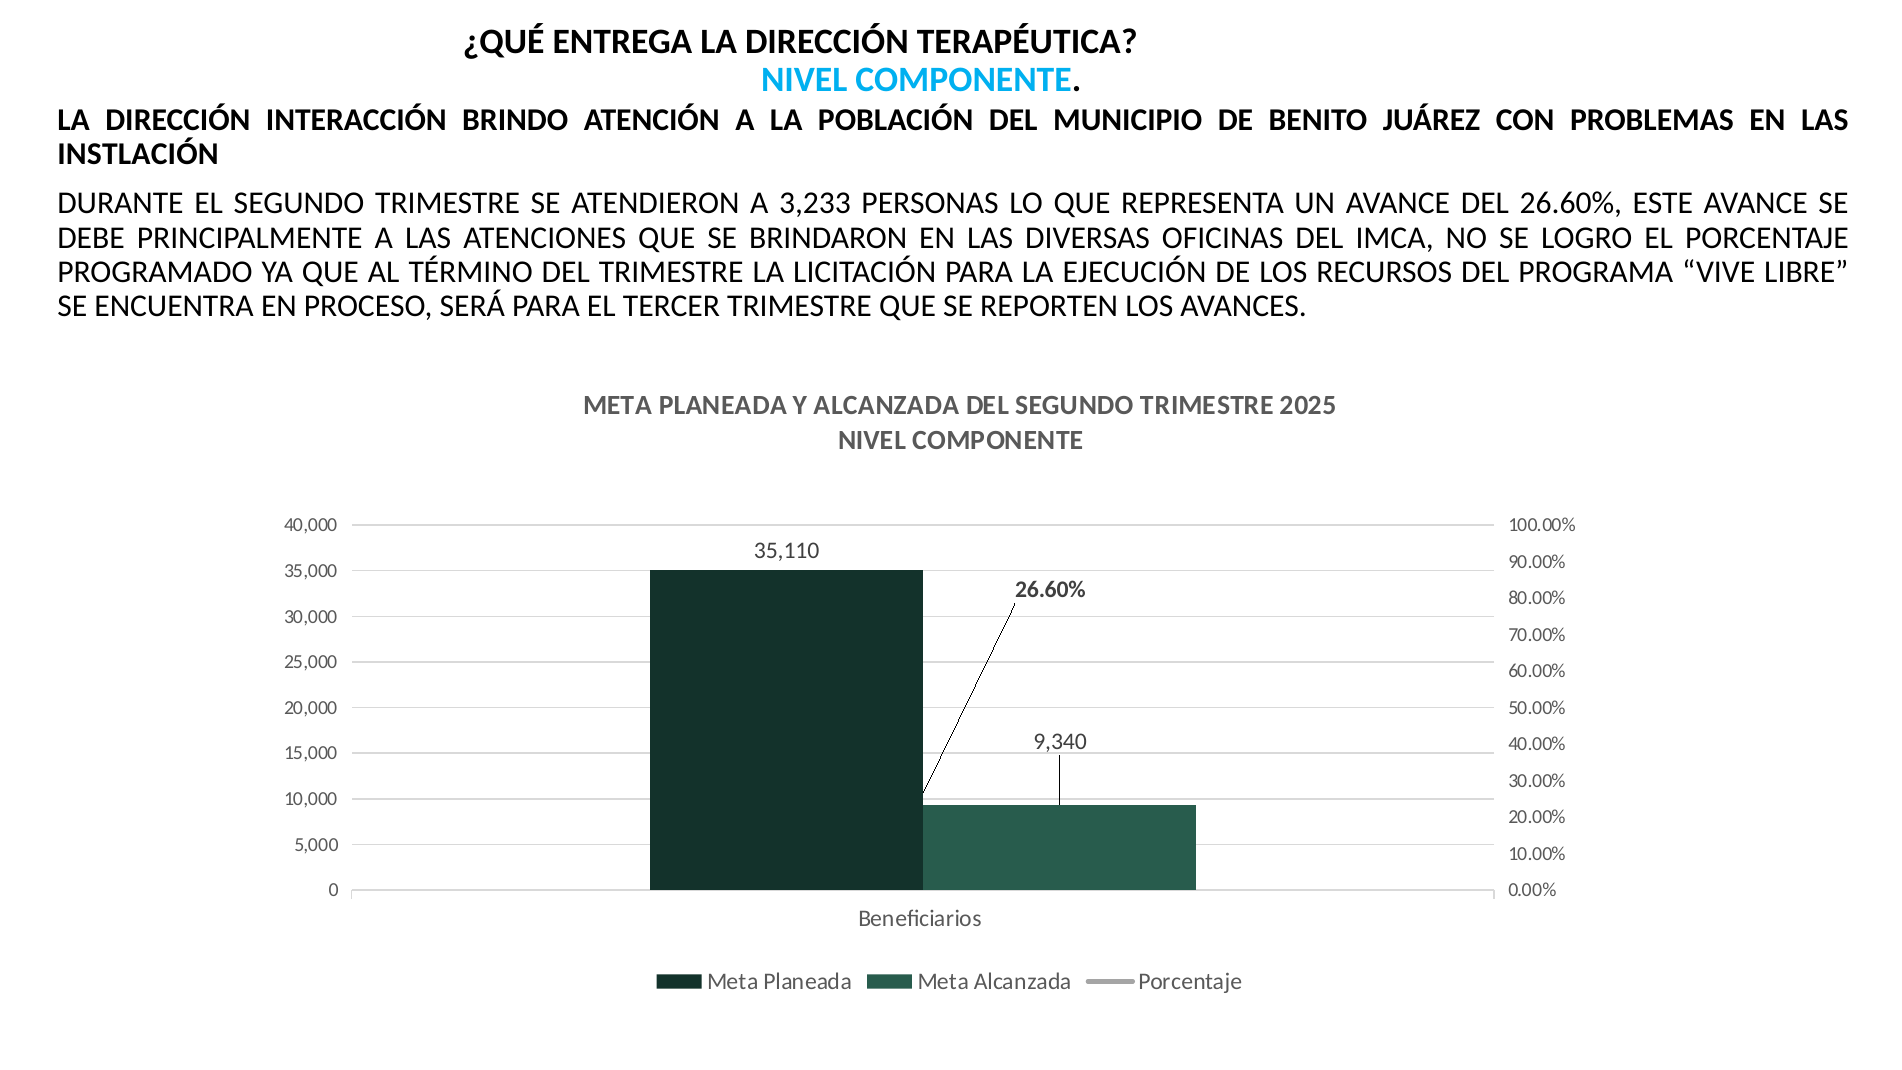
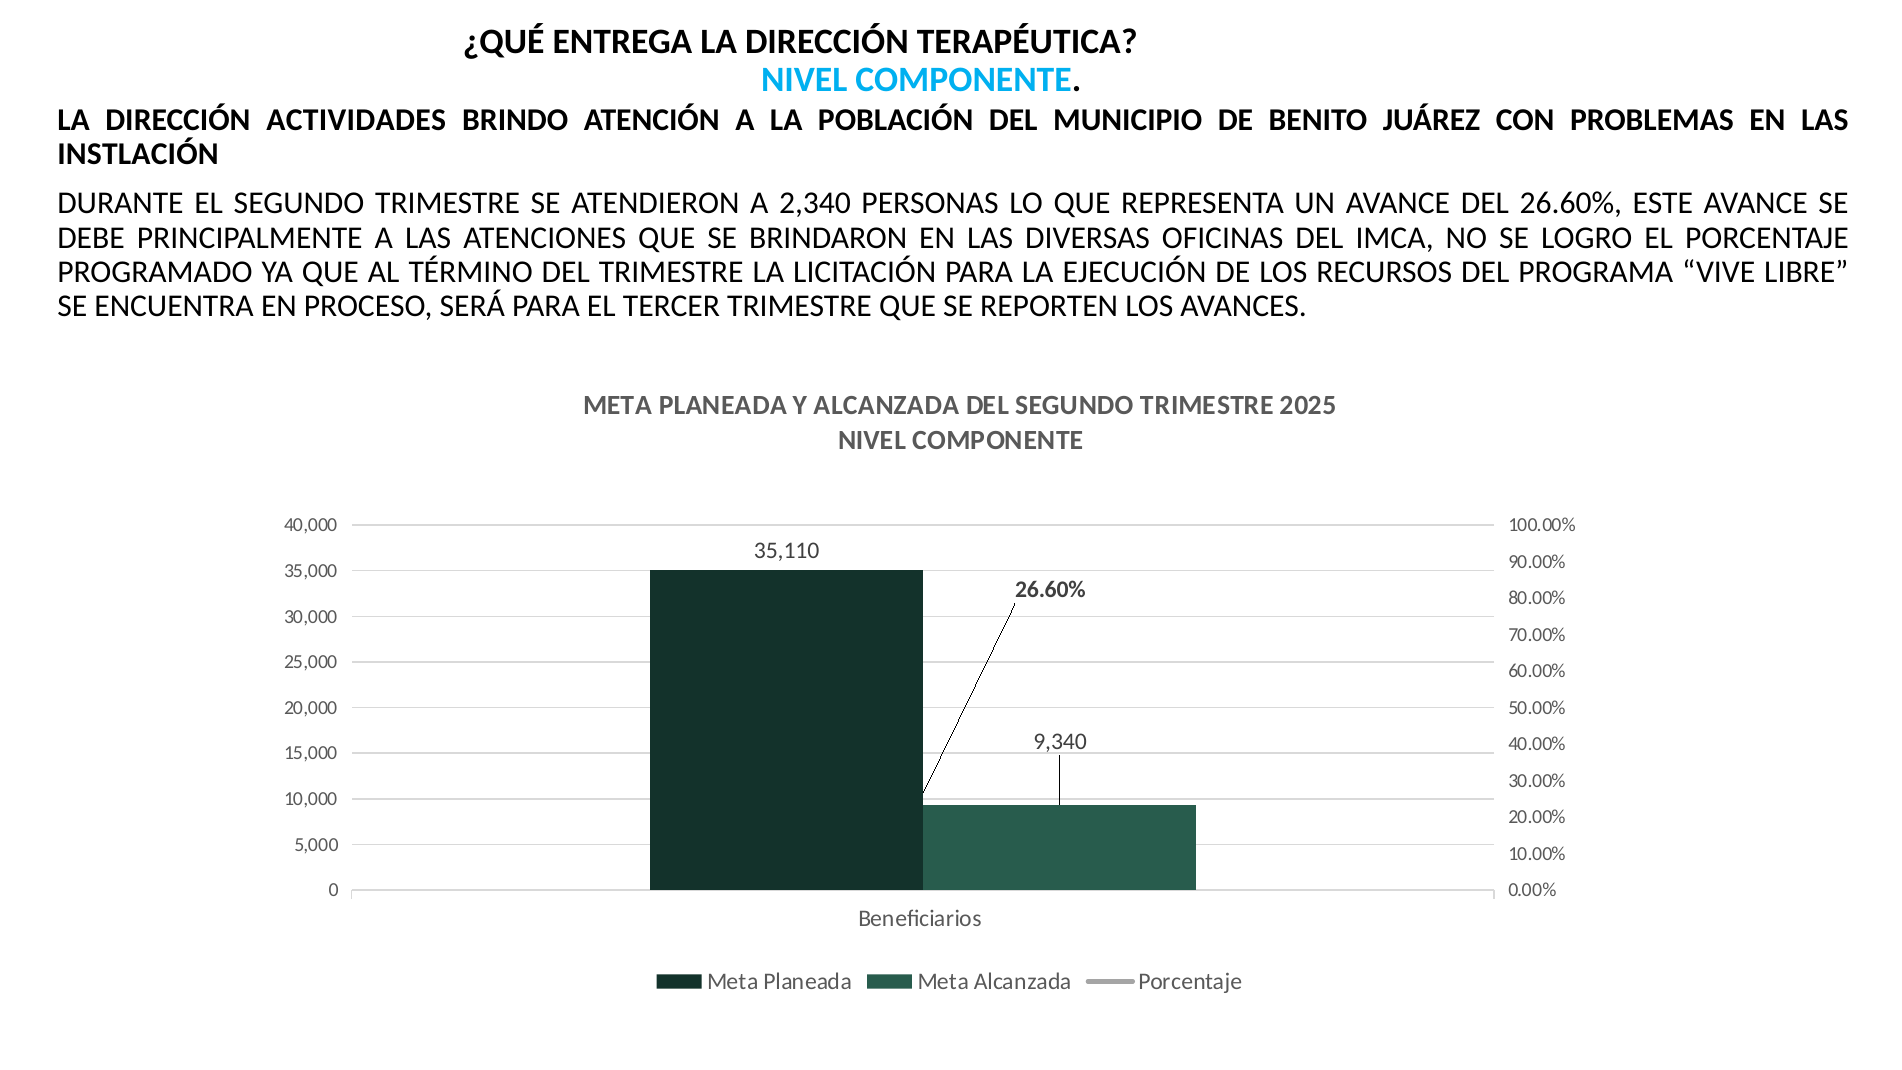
INTERACCIÓN: INTERACCIÓN -> ACTIVIDADES
3,233: 3,233 -> 2,340
